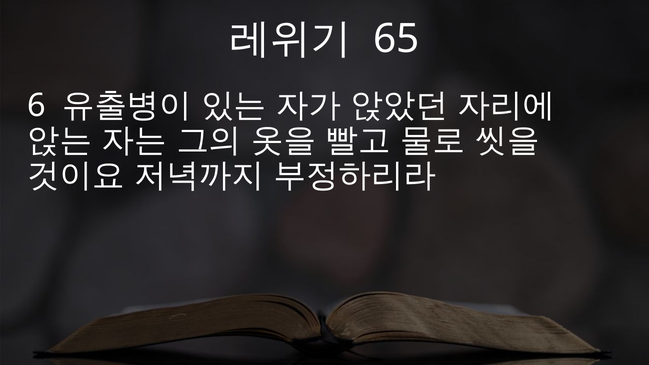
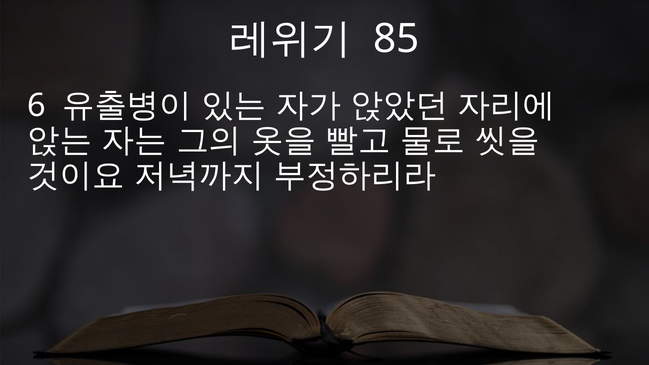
65: 65 -> 85
